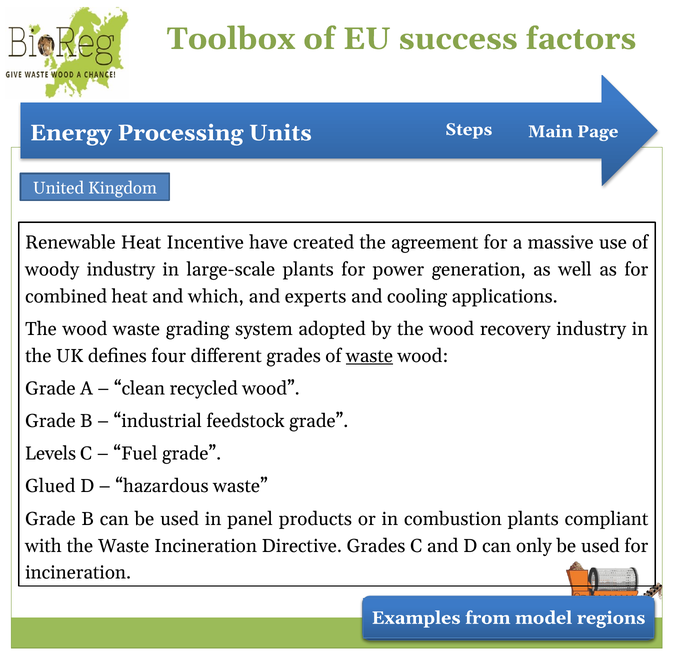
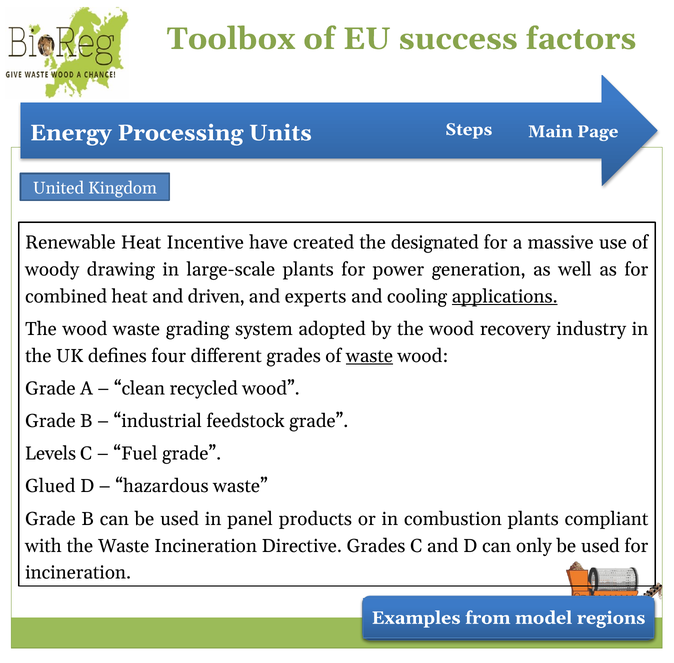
agreement: agreement -> designated
woody industry: industry -> drawing
which: which -> driven
applications underline: none -> present
